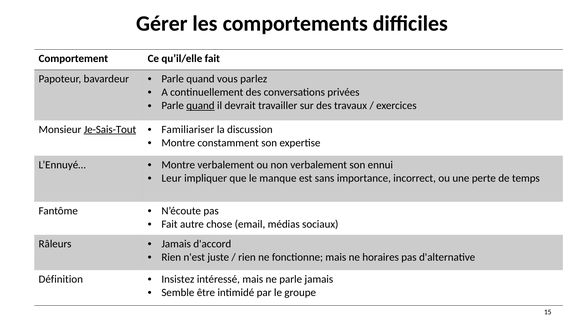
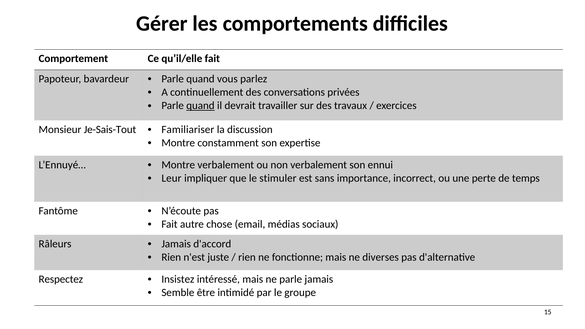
Je-Sais-Tout underline: present -> none
manque: manque -> stimuler
horaires: horaires -> diverses
Définition: Définition -> Respectez
